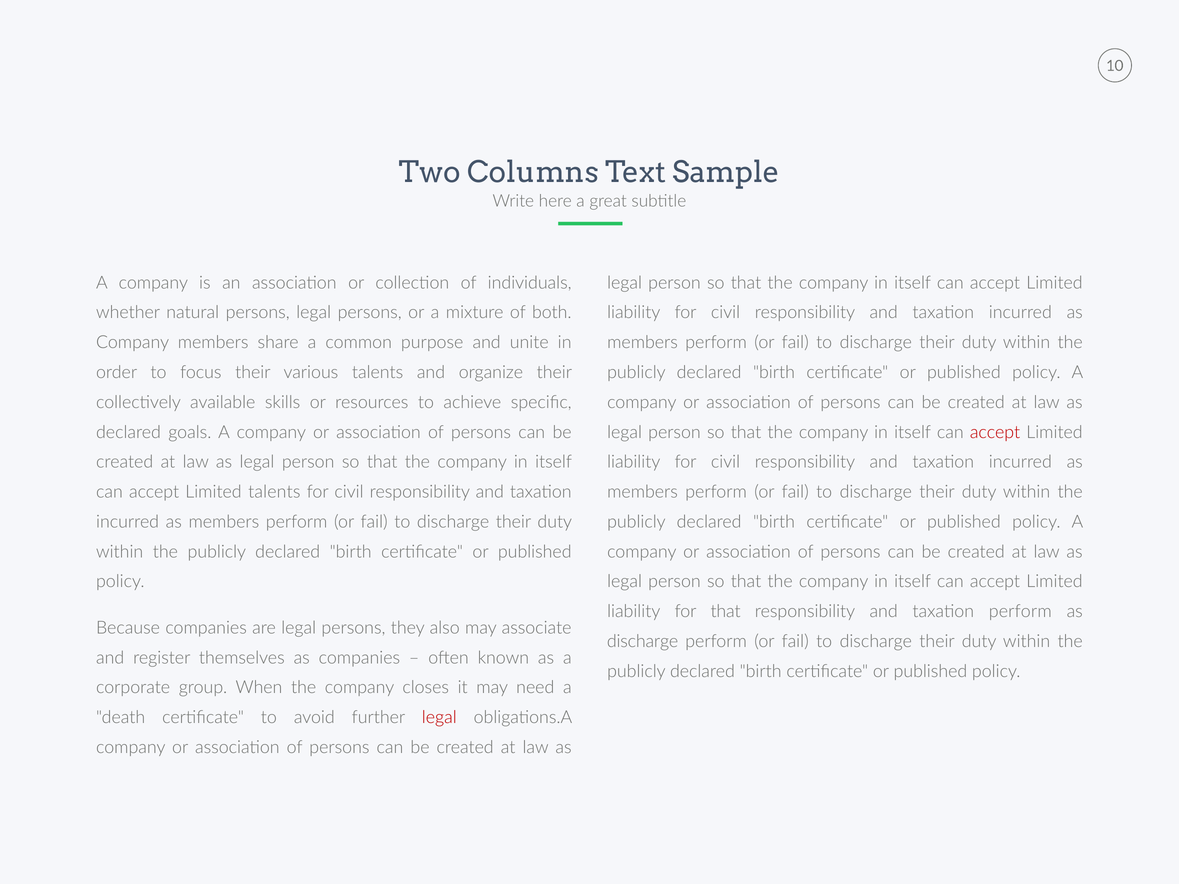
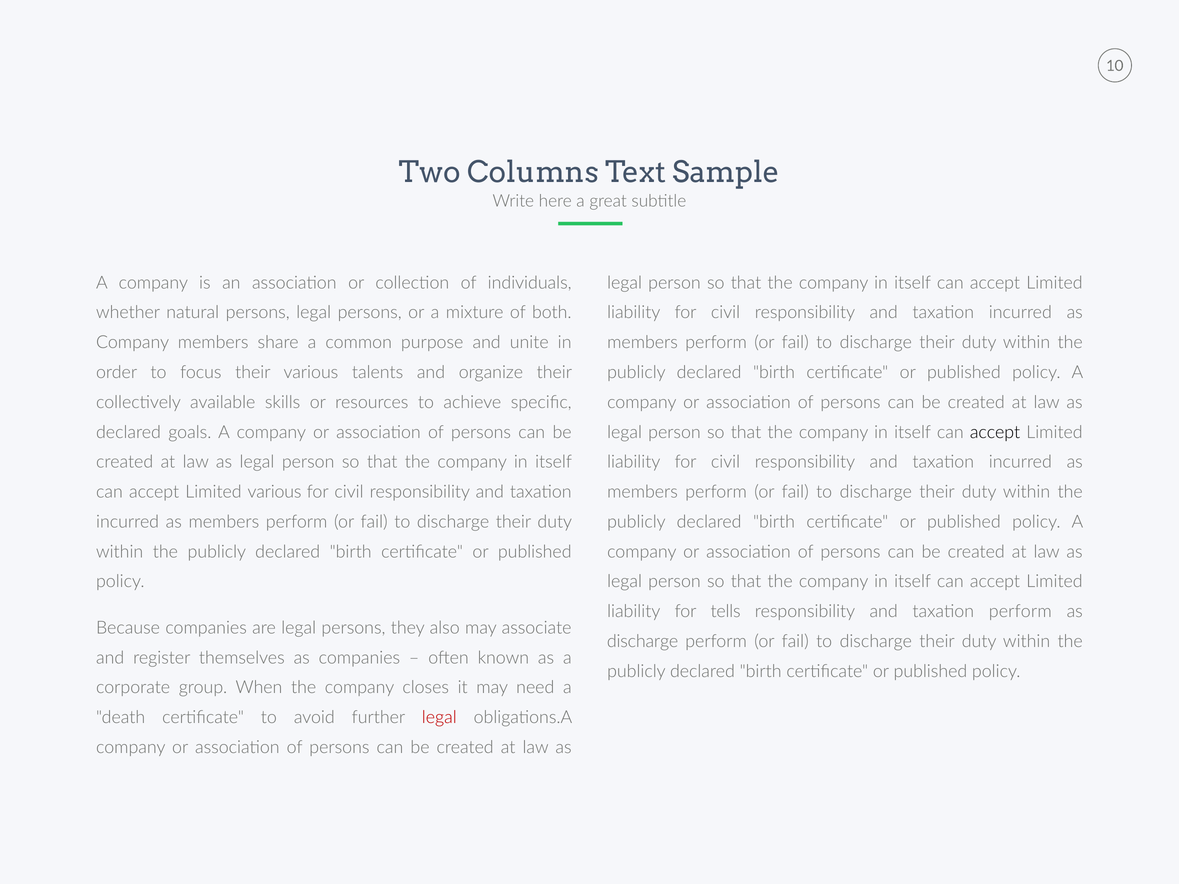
accept at (995, 432) colour: red -> black
Limited talents: talents -> various
for that: that -> tells
